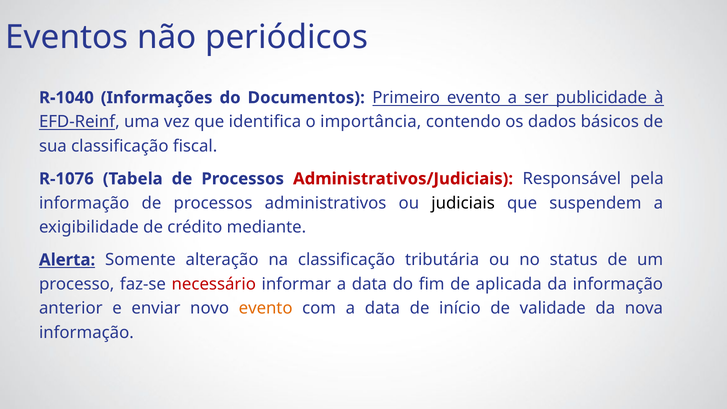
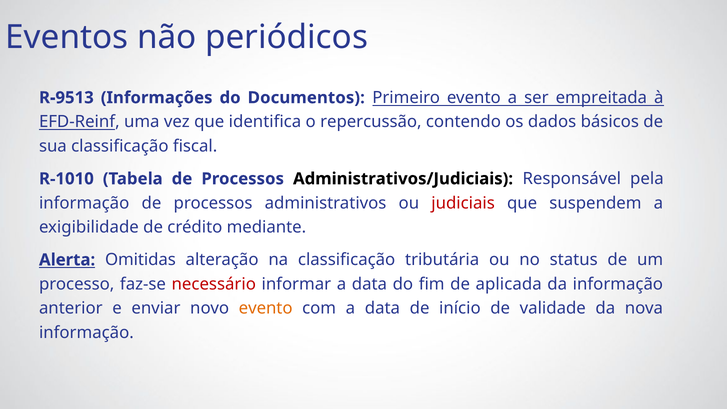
R-1040: R-1040 -> R-9513
publicidade: publicidade -> empreitada
importância: importância -> repercussão
R-1076: R-1076 -> R-1010
Administrativos/Judiciais colour: red -> black
judiciais colour: black -> red
Somente: Somente -> Omitidas
